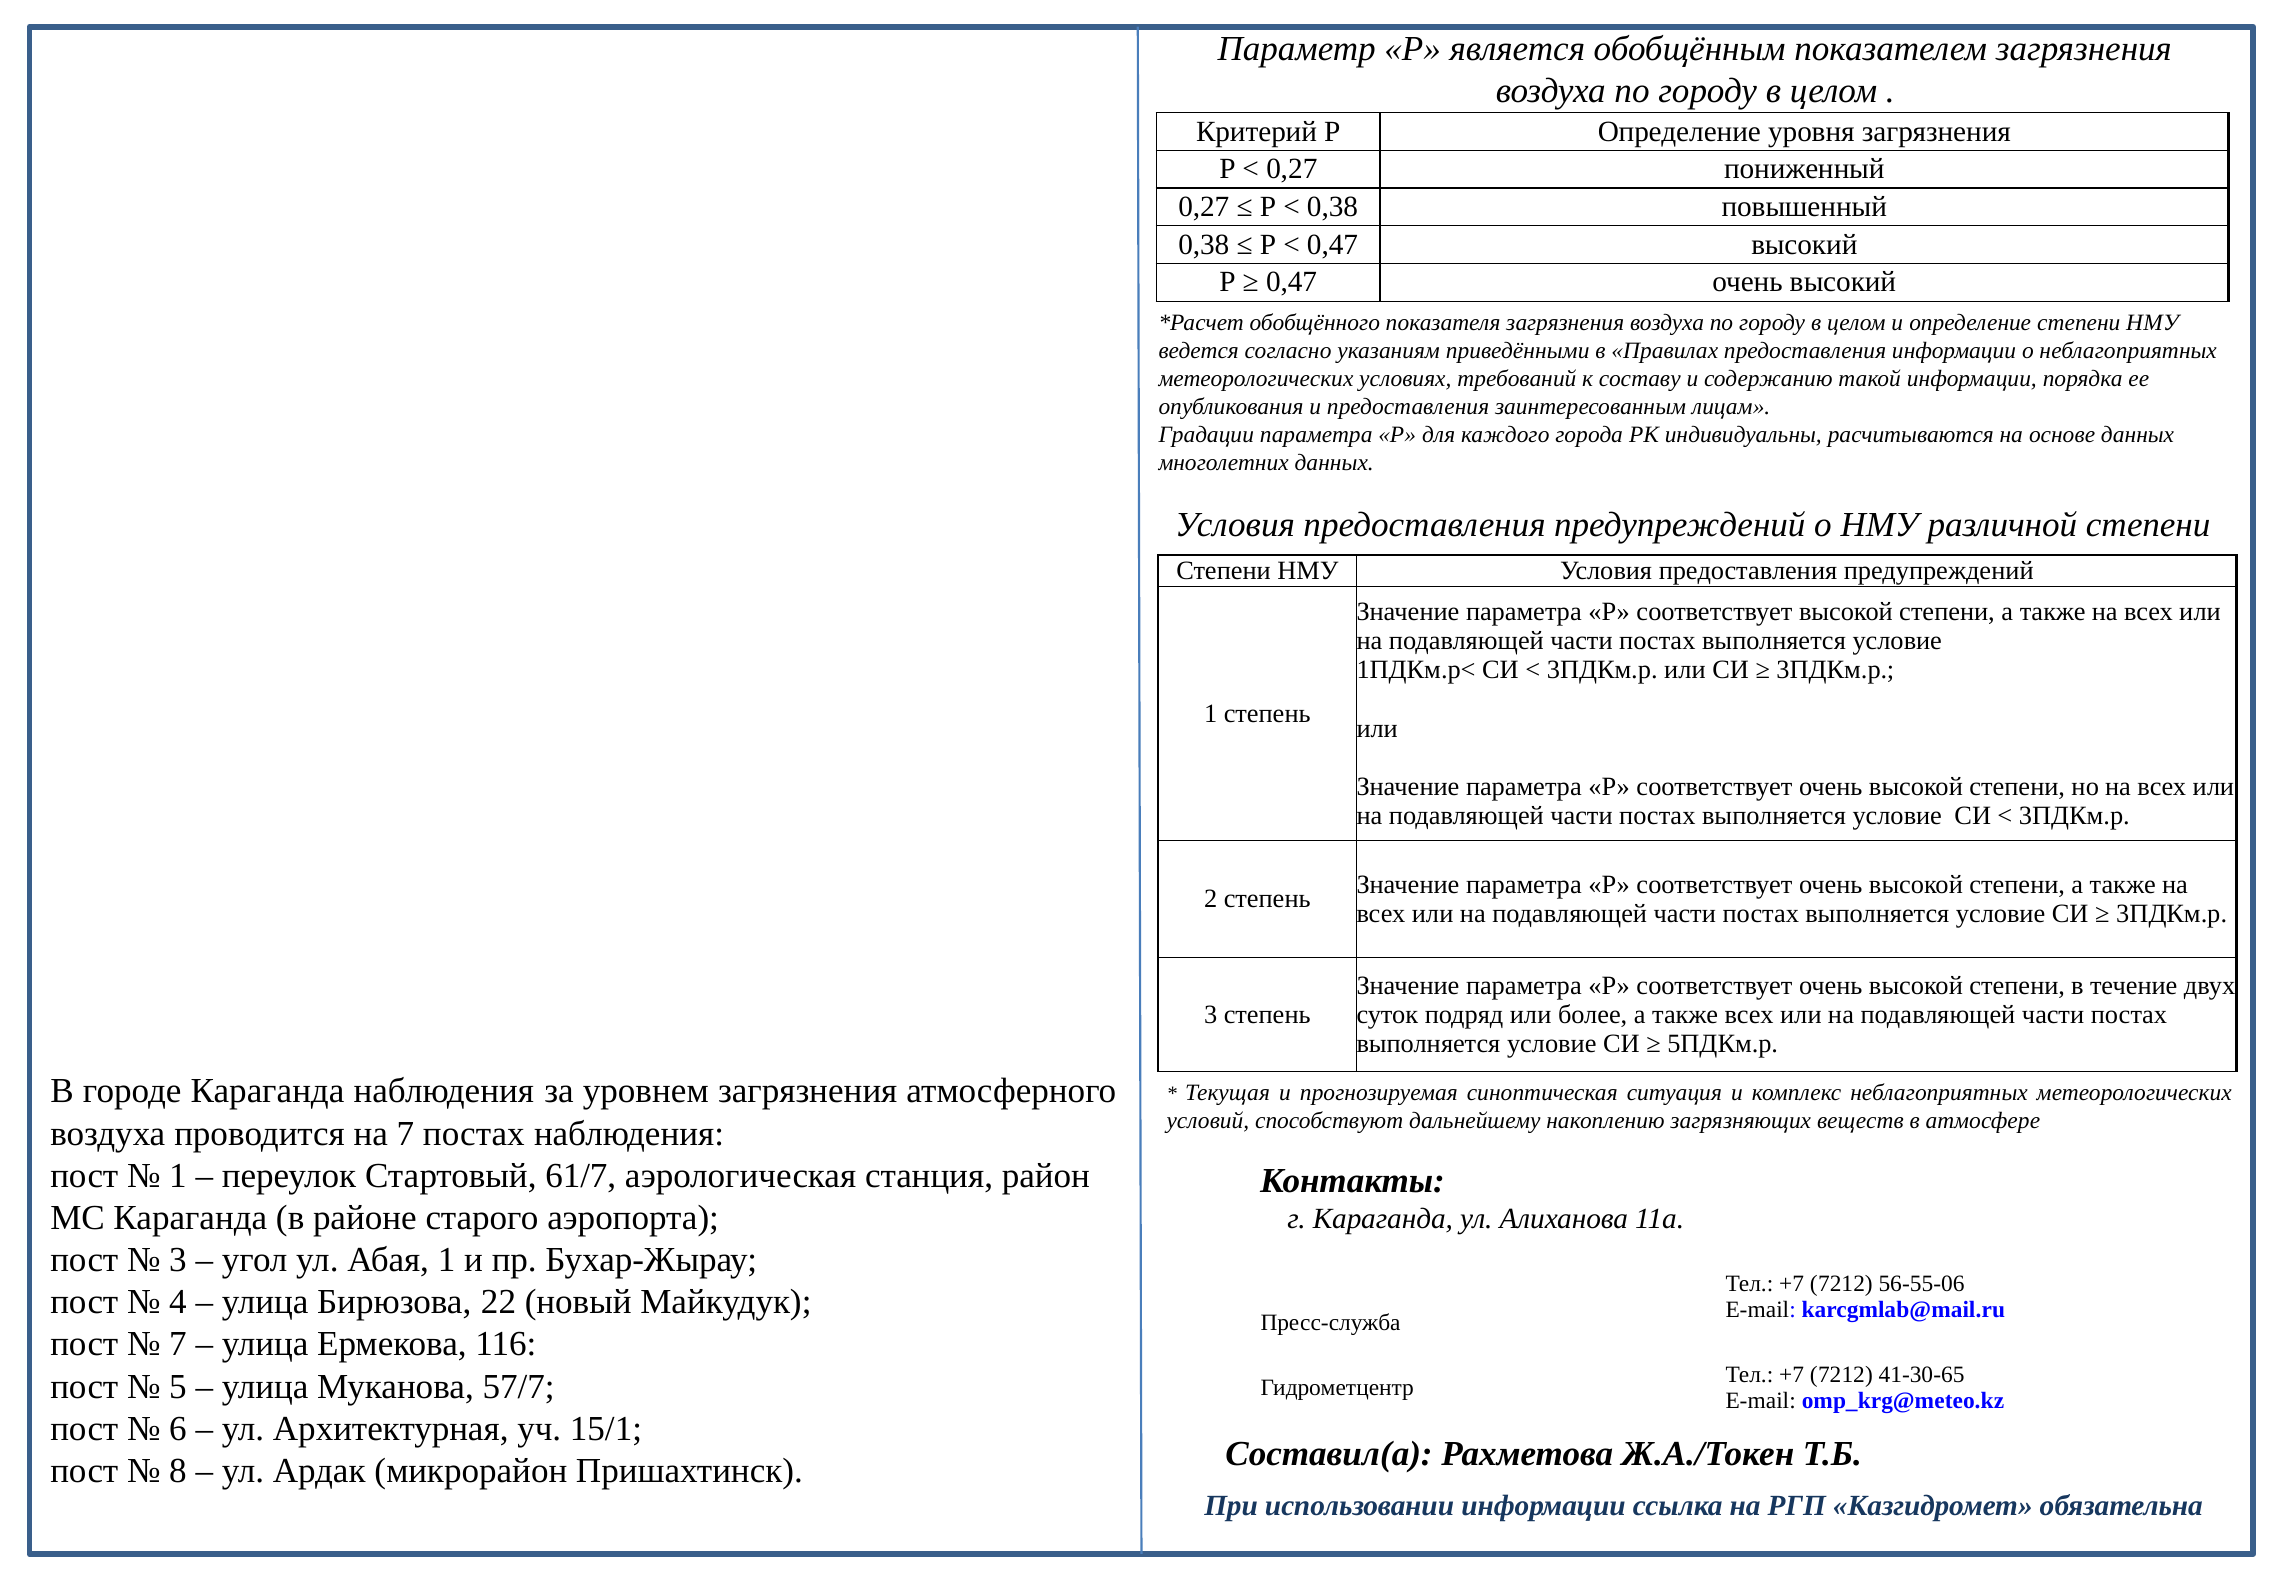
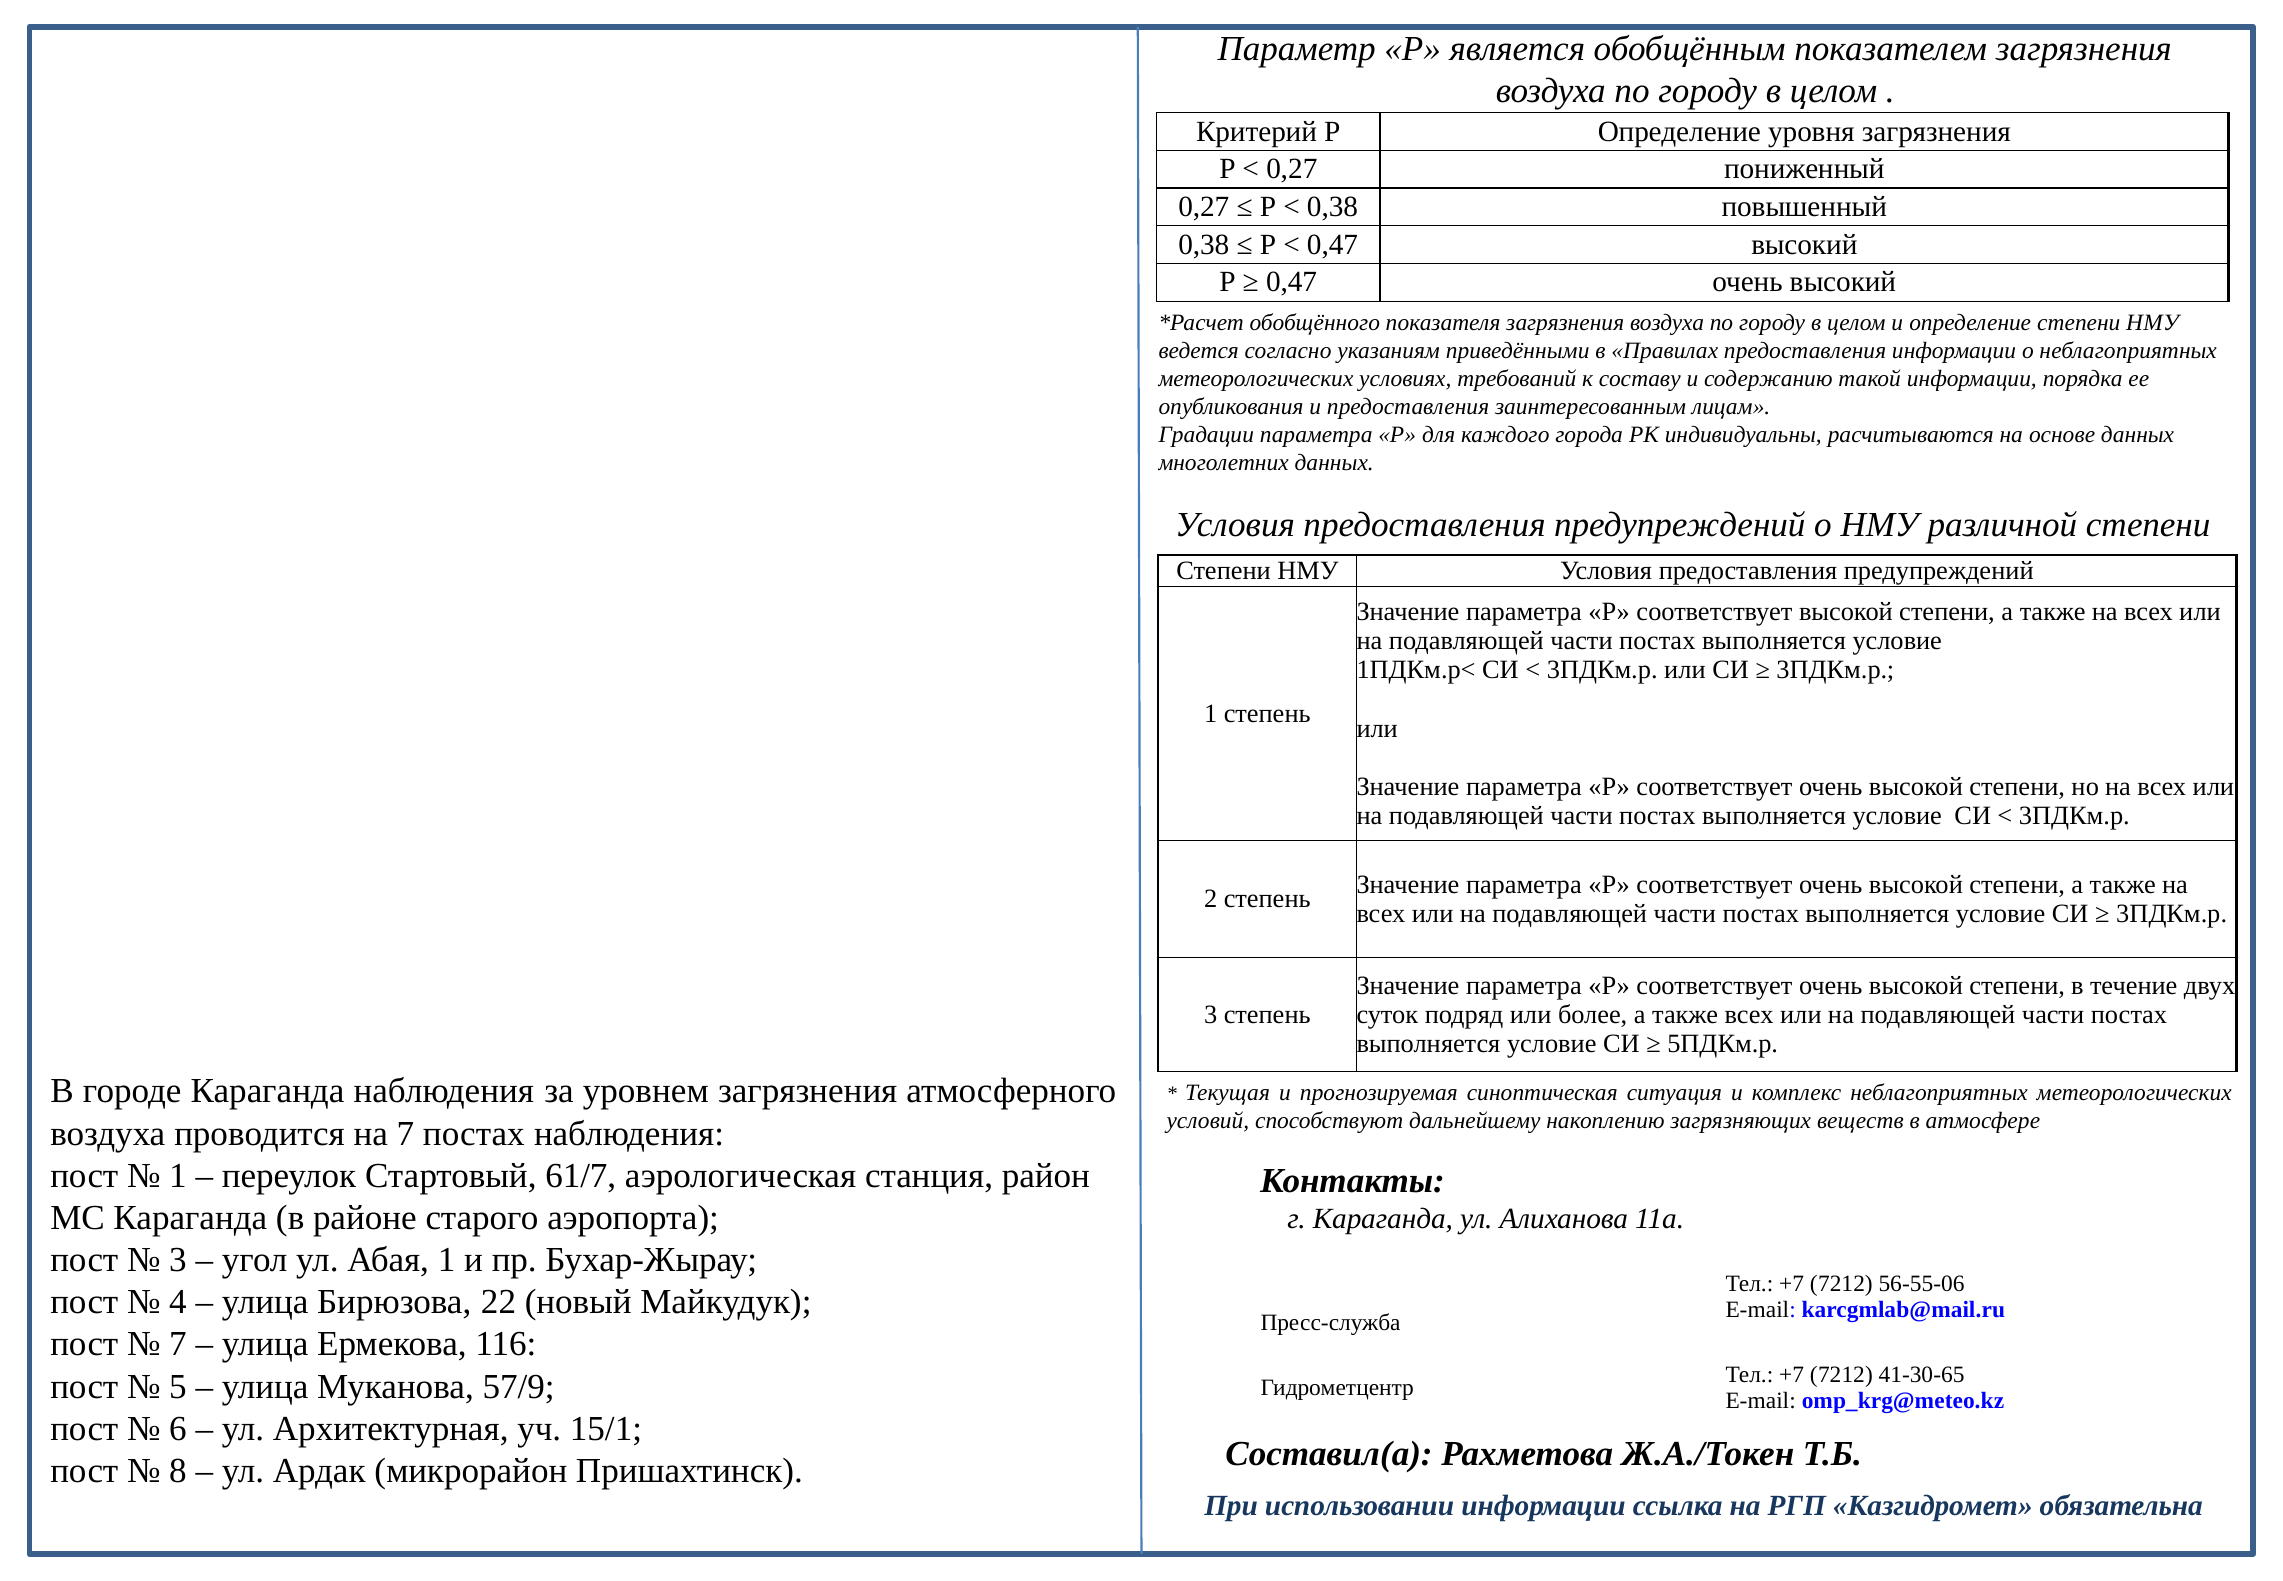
57/7: 57/7 -> 57/9
